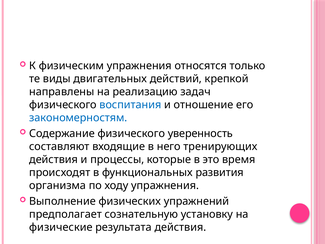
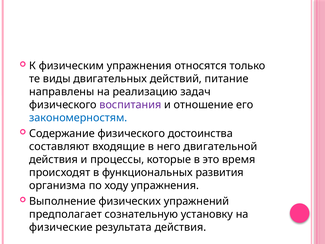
крепкой: крепкой -> питание
воспитания colour: blue -> purple
уверенность: уверенность -> достоинства
тренирующих: тренирующих -> двигательной
